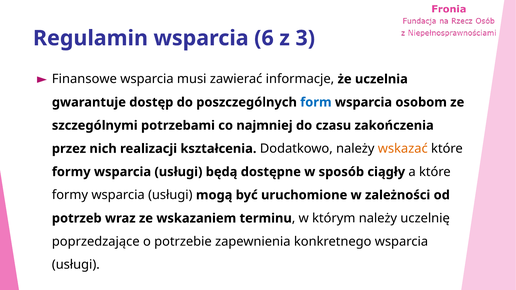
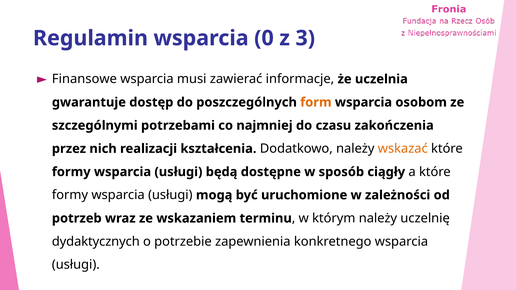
6: 6 -> 0
form colour: blue -> orange
poprzedzające: poprzedzające -> dydaktycznych
